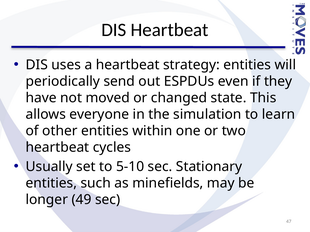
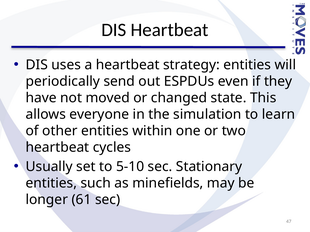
49: 49 -> 61
